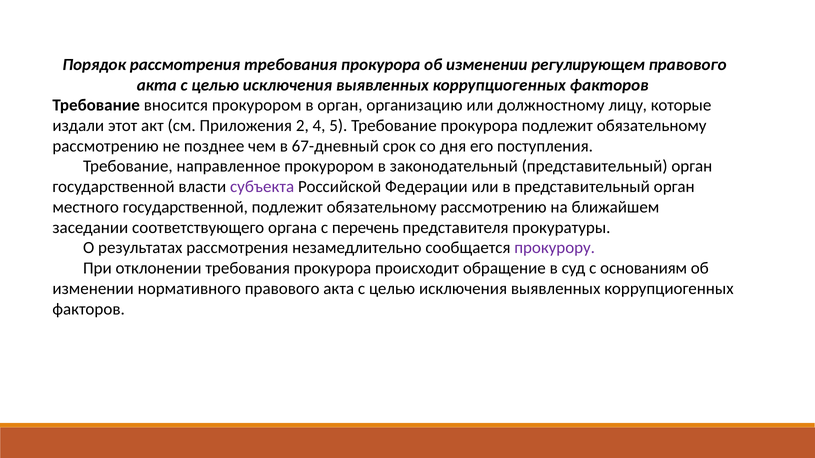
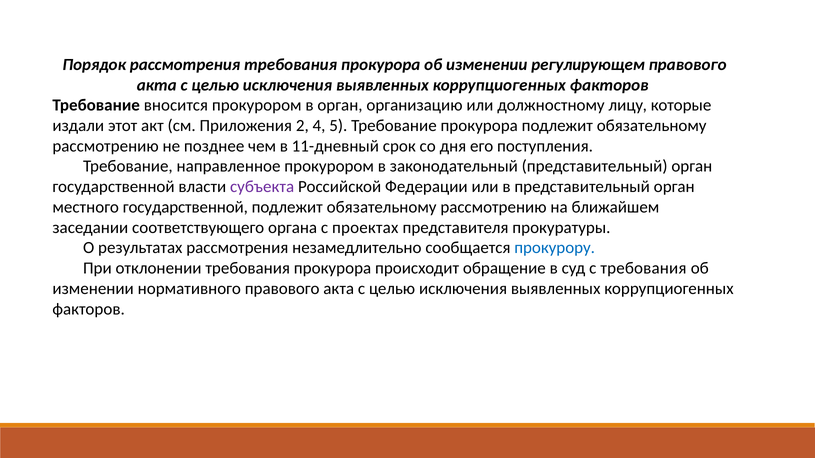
67-дневный: 67-дневный -> 11-дневный
перечень: перечень -> проектах
прокурору colour: purple -> blue
с основаниям: основаниям -> требования
